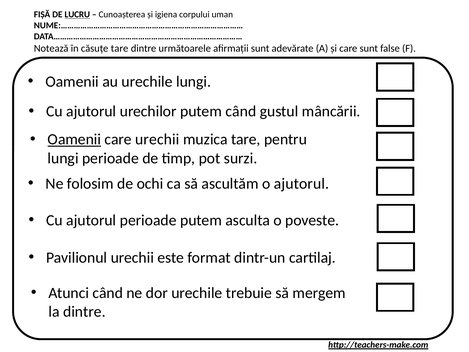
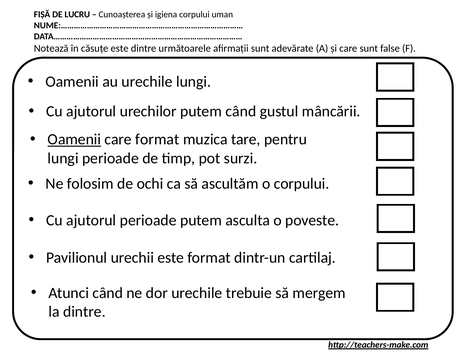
LUCRU underline: present -> none
căsuțe tare: tare -> este
care urechii: urechii -> format
o ajutorul: ajutorul -> corpului
